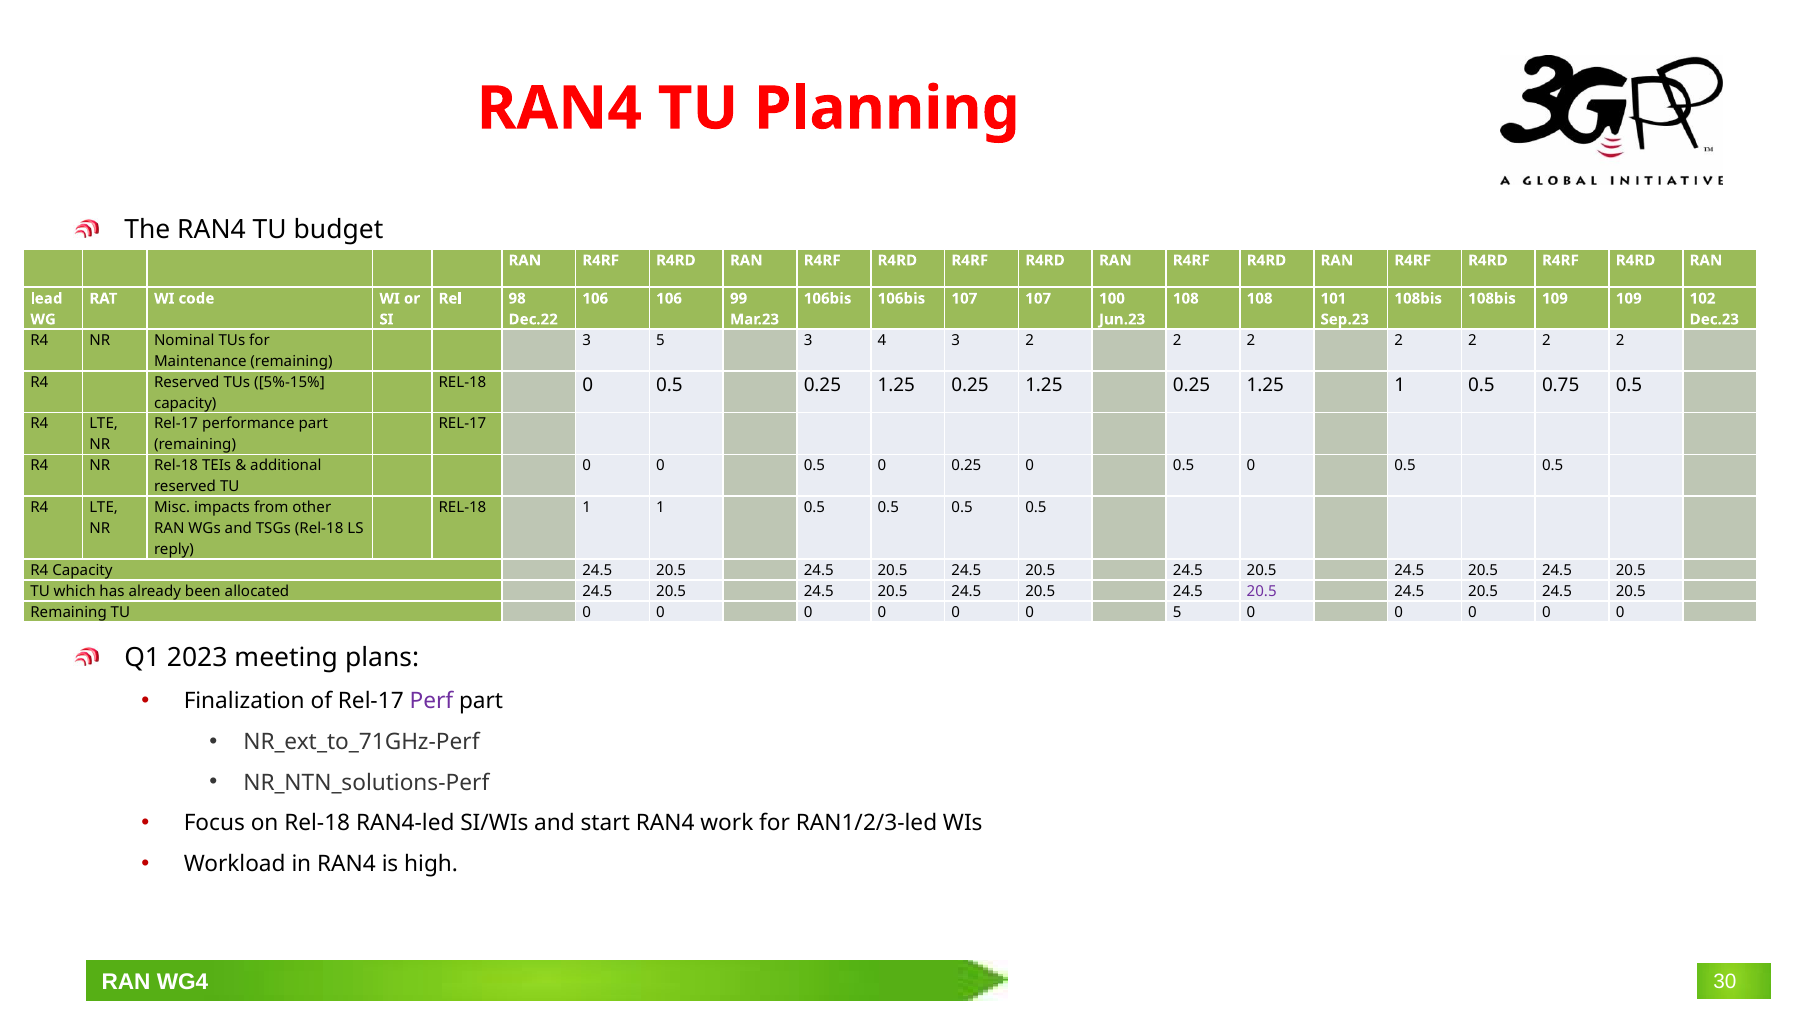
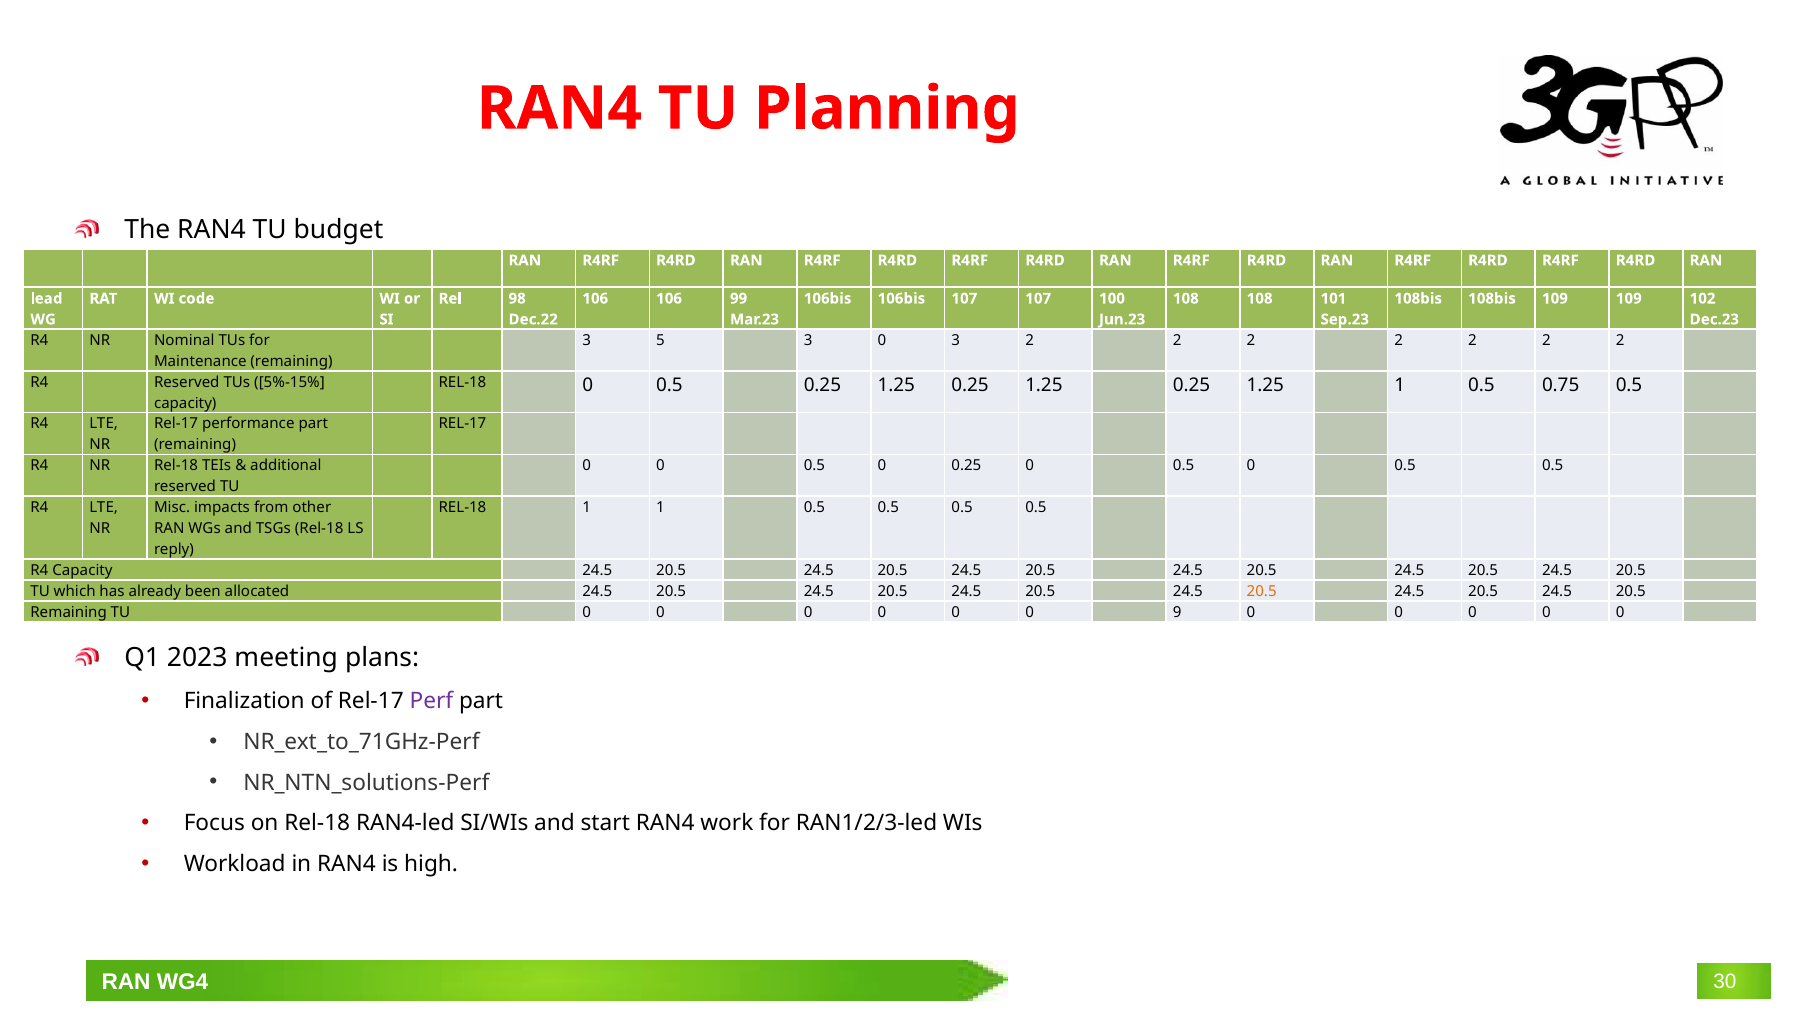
3 4: 4 -> 0
20.5 at (1262, 591) colour: purple -> orange
0 5: 5 -> 9
